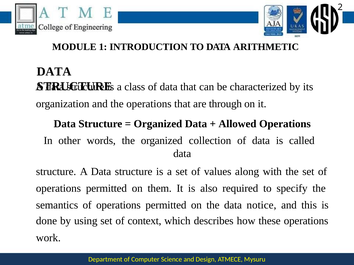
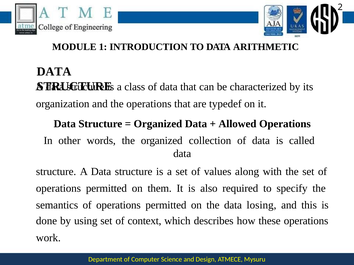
through: through -> typedef
notice: notice -> losing
